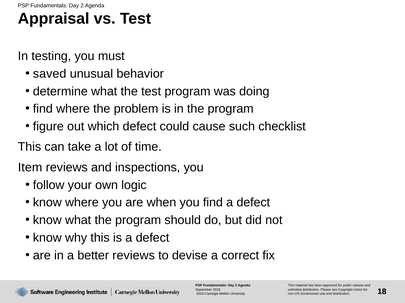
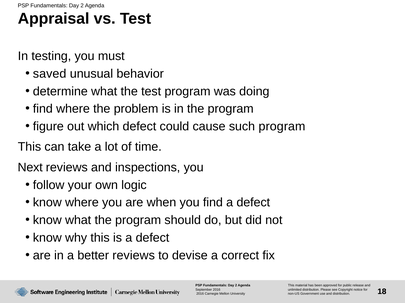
such checklist: checklist -> program
Item: Item -> Next
